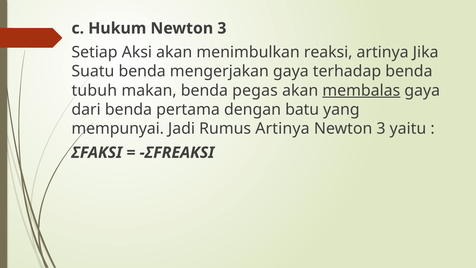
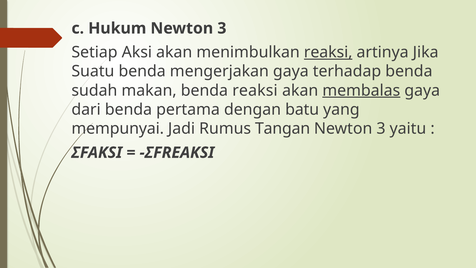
reaksi at (328, 52) underline: none -> present
tubuh: tubuh -> sudah
benda pegas: pegas -> reaksi
Rumus Artinya: Artinya -> Tangan
